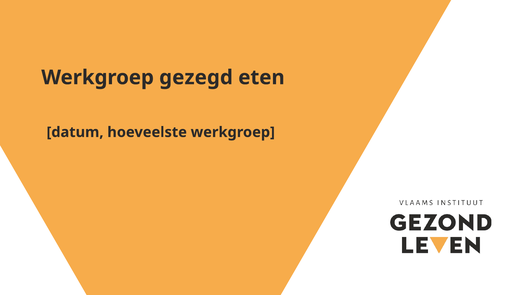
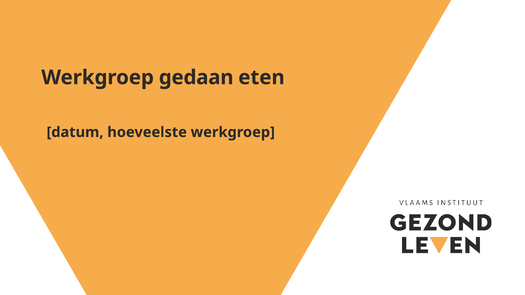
gezegd: gezegd -> gedaan
